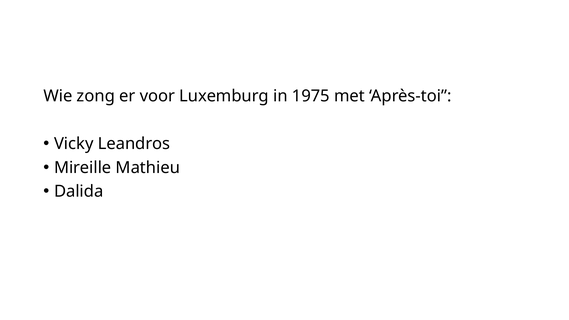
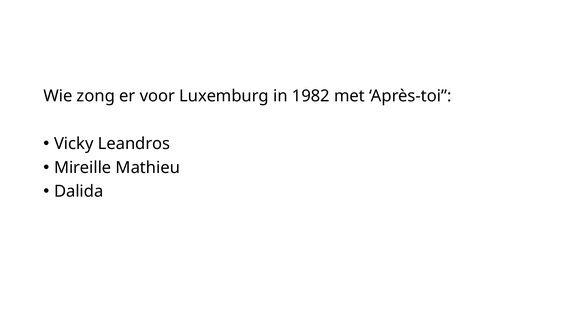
1975: 1975 -> 1982
